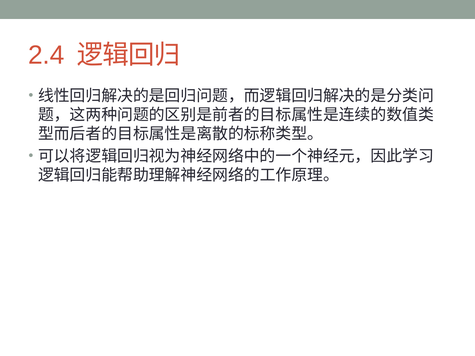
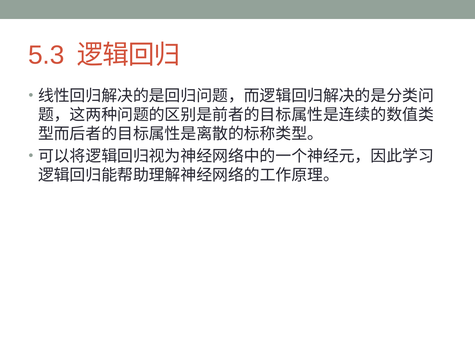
2.4: 2.4 -> 5.3
